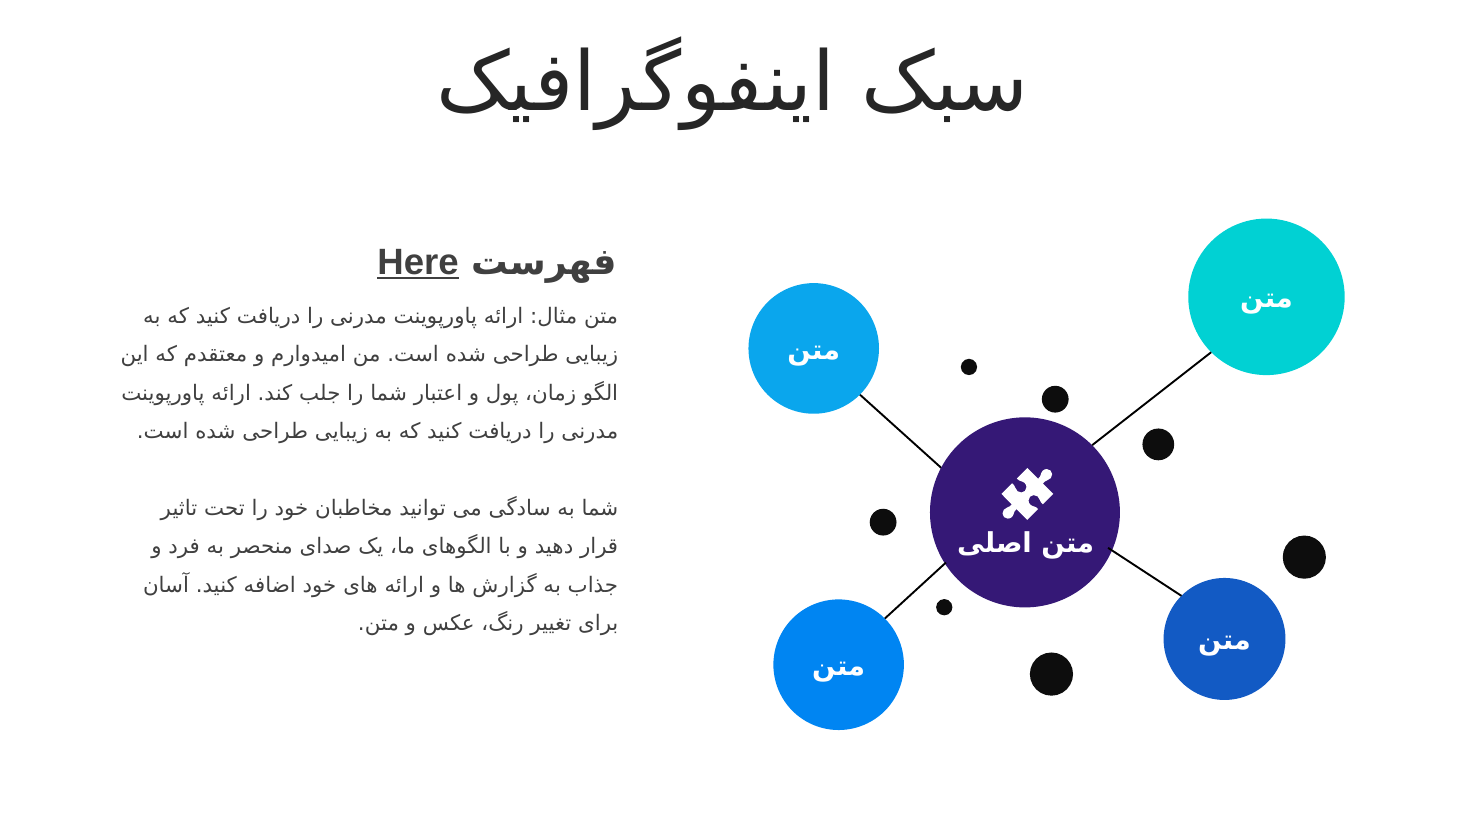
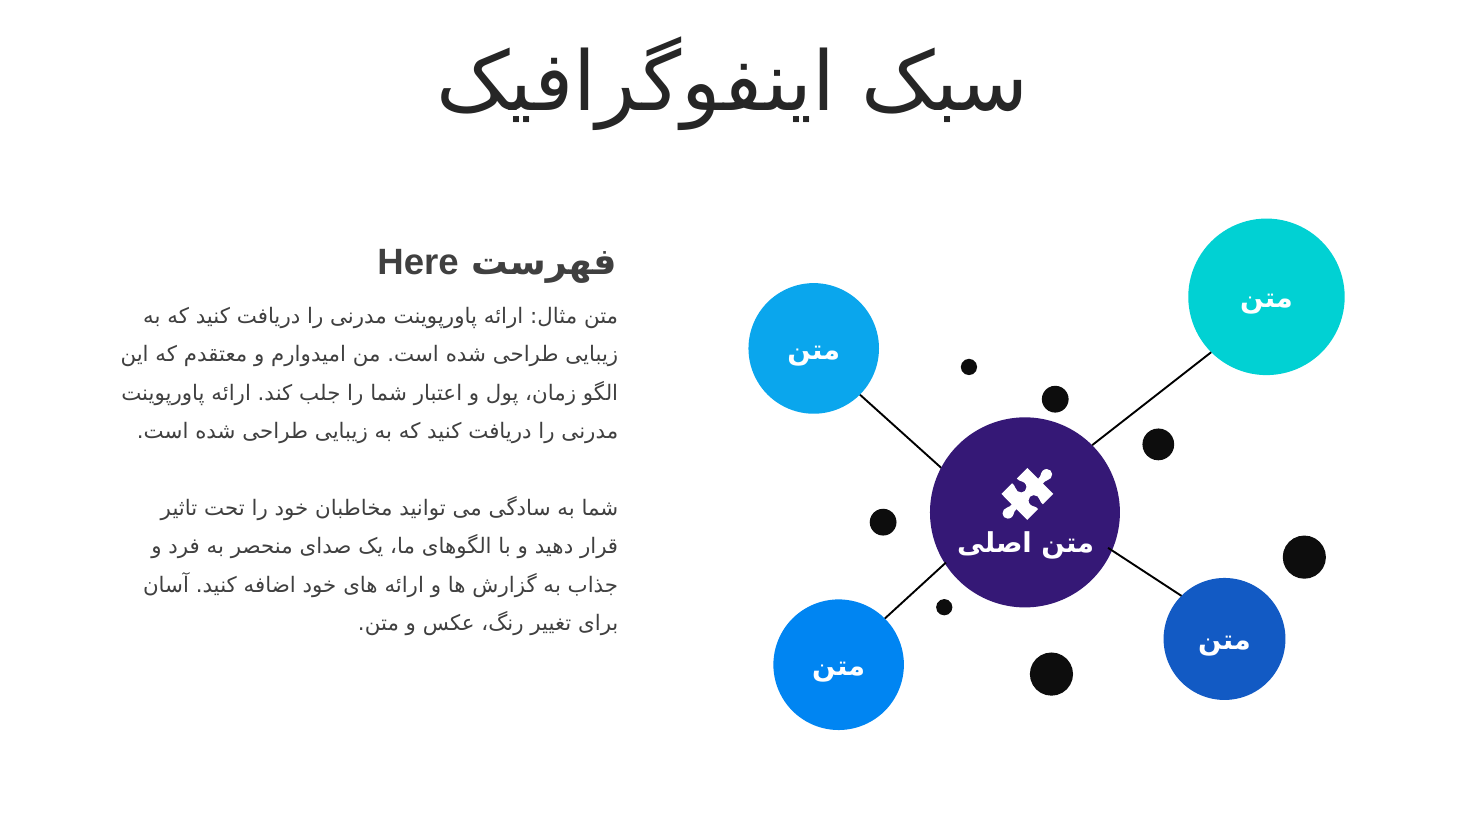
Here underline: present -> none
